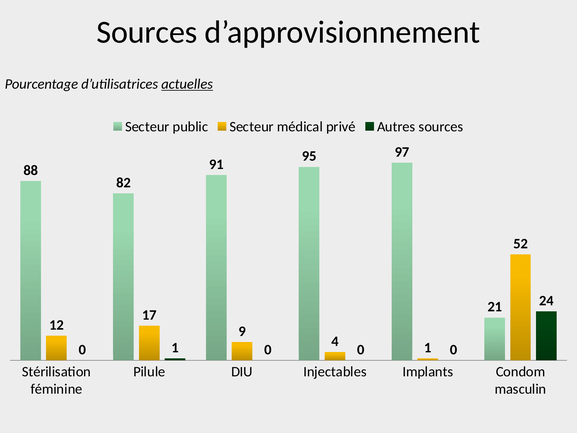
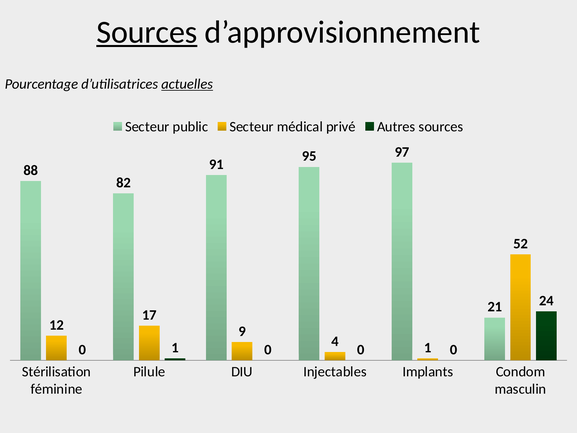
Sources at (147, 32) underline: none -> present
